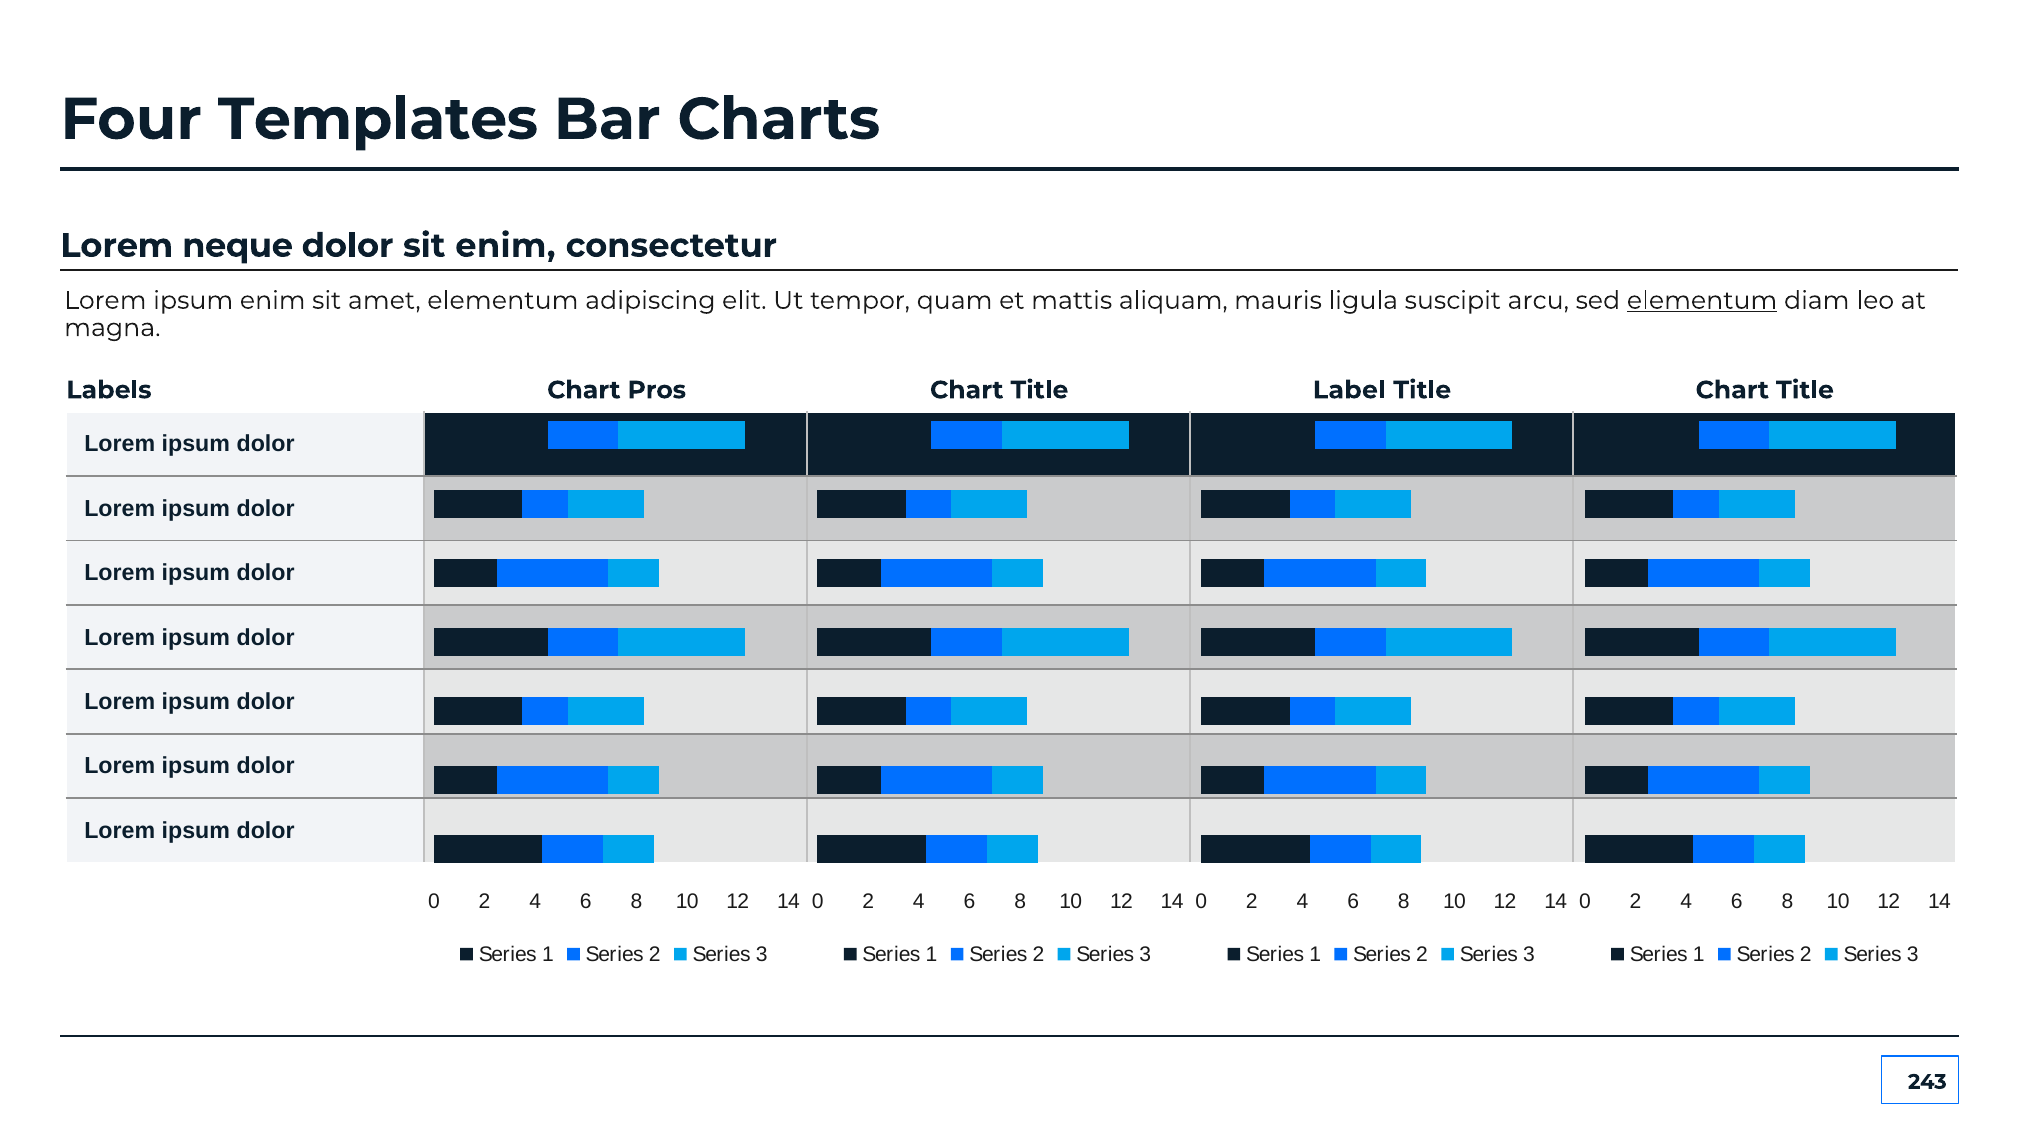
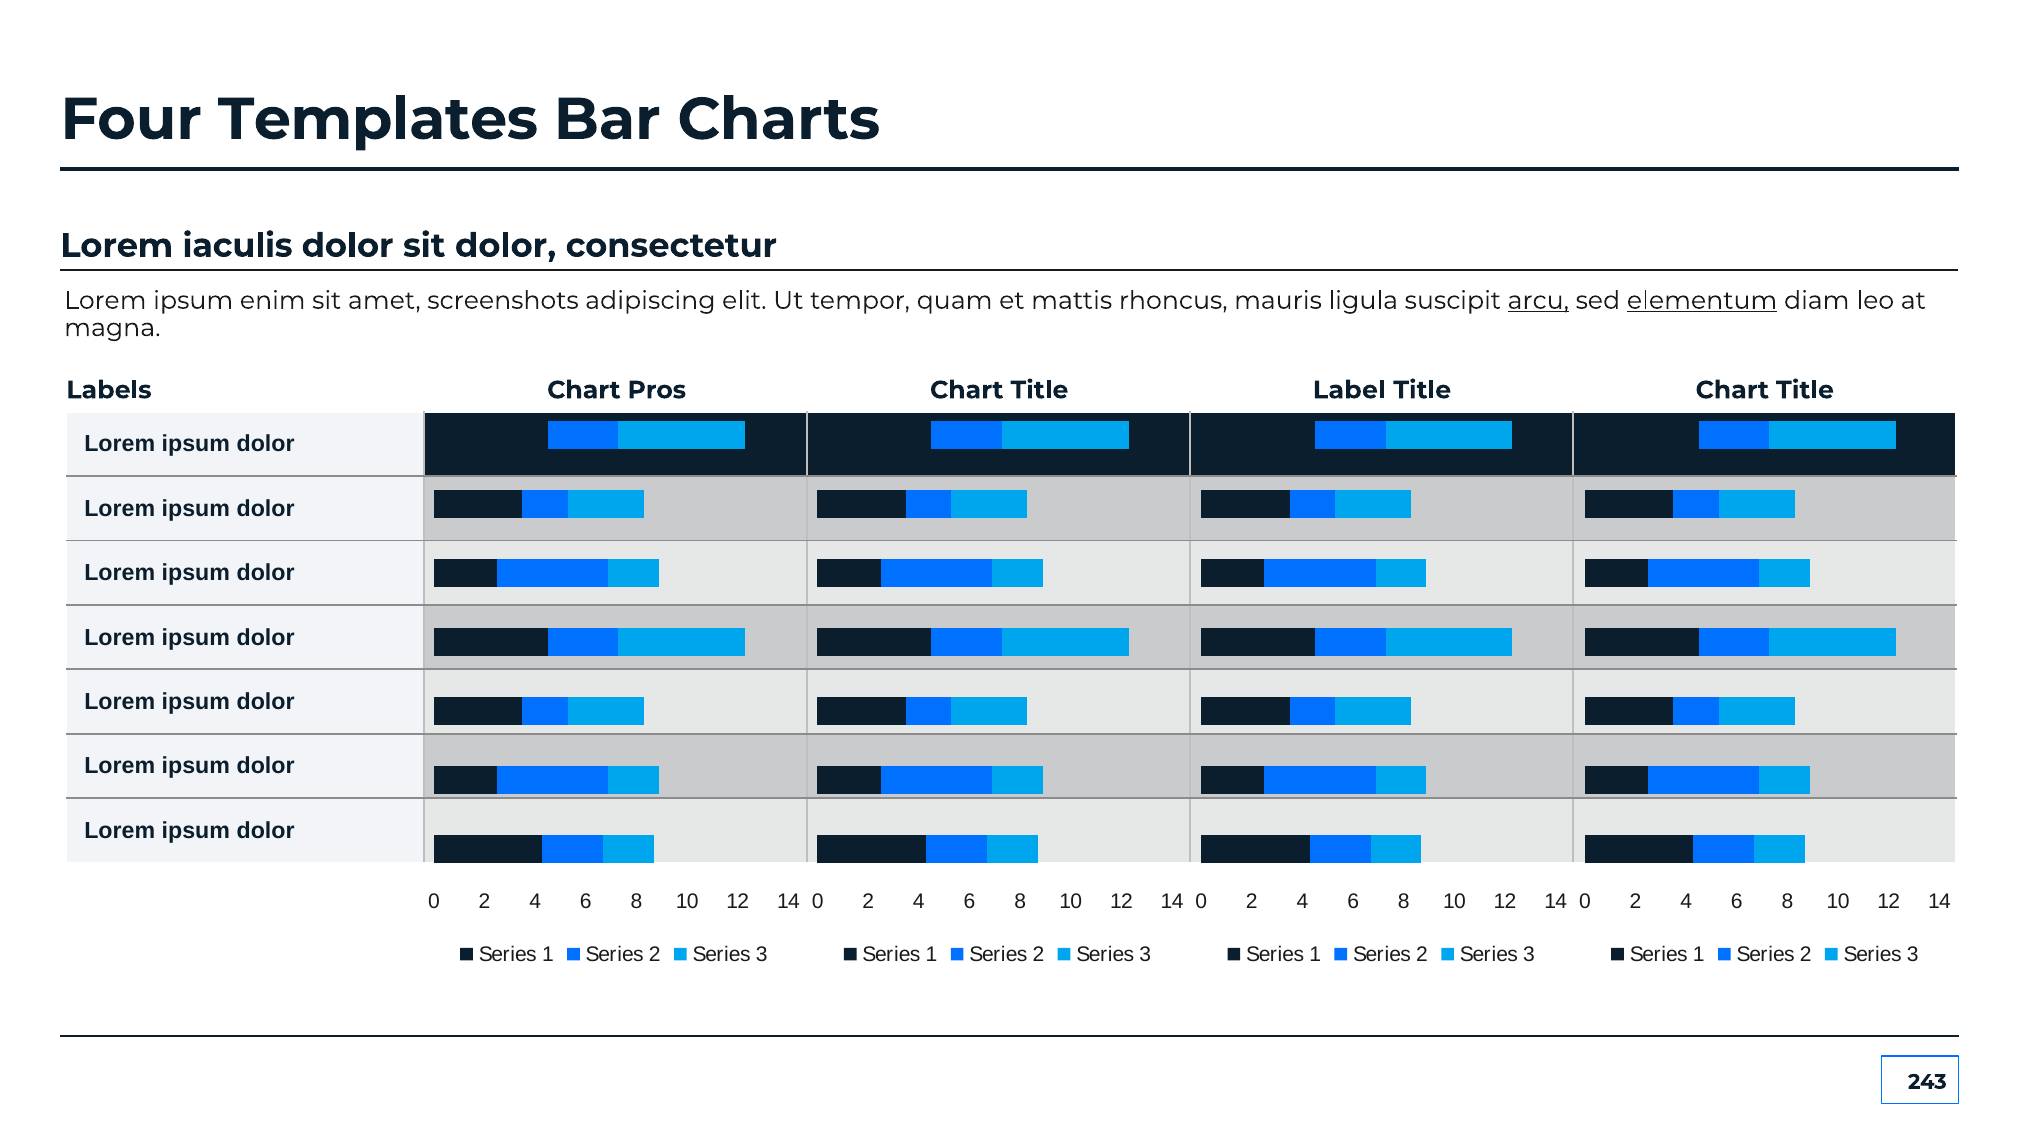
neque: neque -> iaculis
sit enim: enim -> dolor
amet elementum: elementum -> screenshots
aliquam: aliquam -> rhoncus
arcu underline: none -> present
